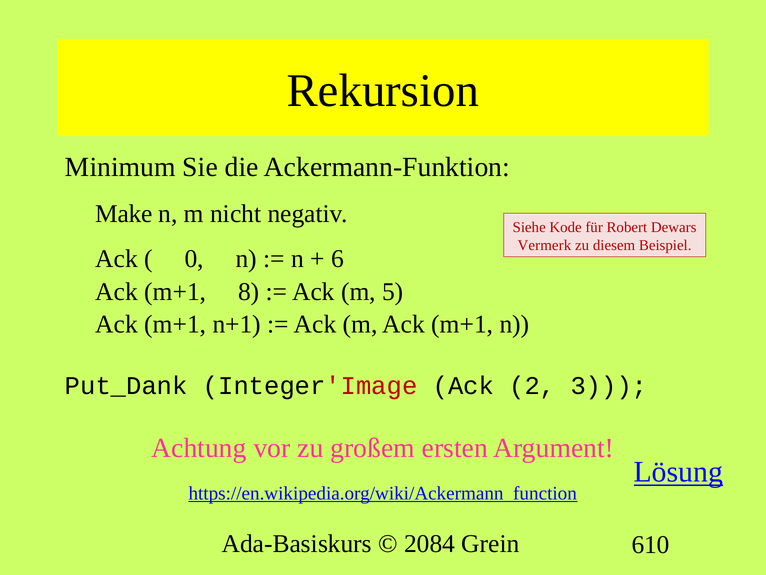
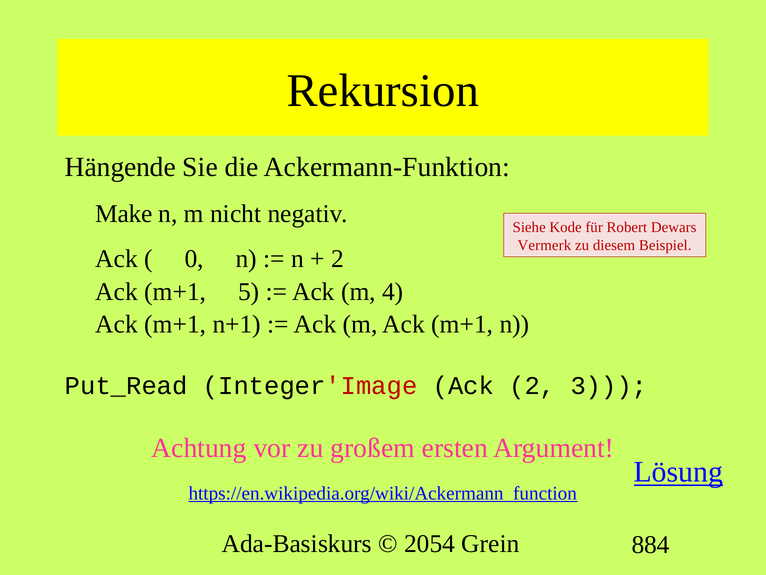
Minimum: Minimum -> Hängende
6 at (337, 258): 6 -> 2
8: 8 -> 5
5: 5 -> 4
Put_Dank: Put_Dank -> Put_Read
2084: 2084 -> 2054
610: 610 -> 884
